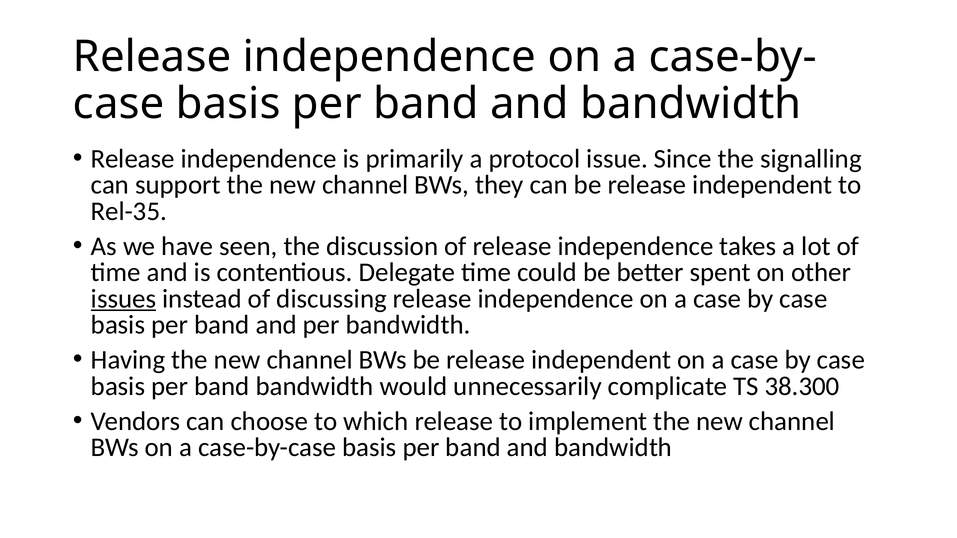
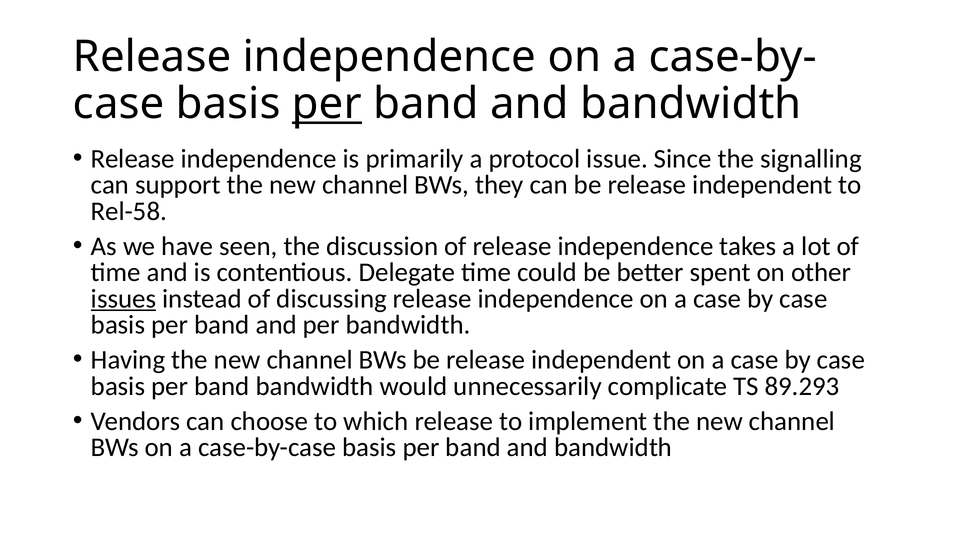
per at (327, 104) underline: none -> present
Rel-35: Rel-35 -> Rel-58
38.300: 38.300 -> 89.293
